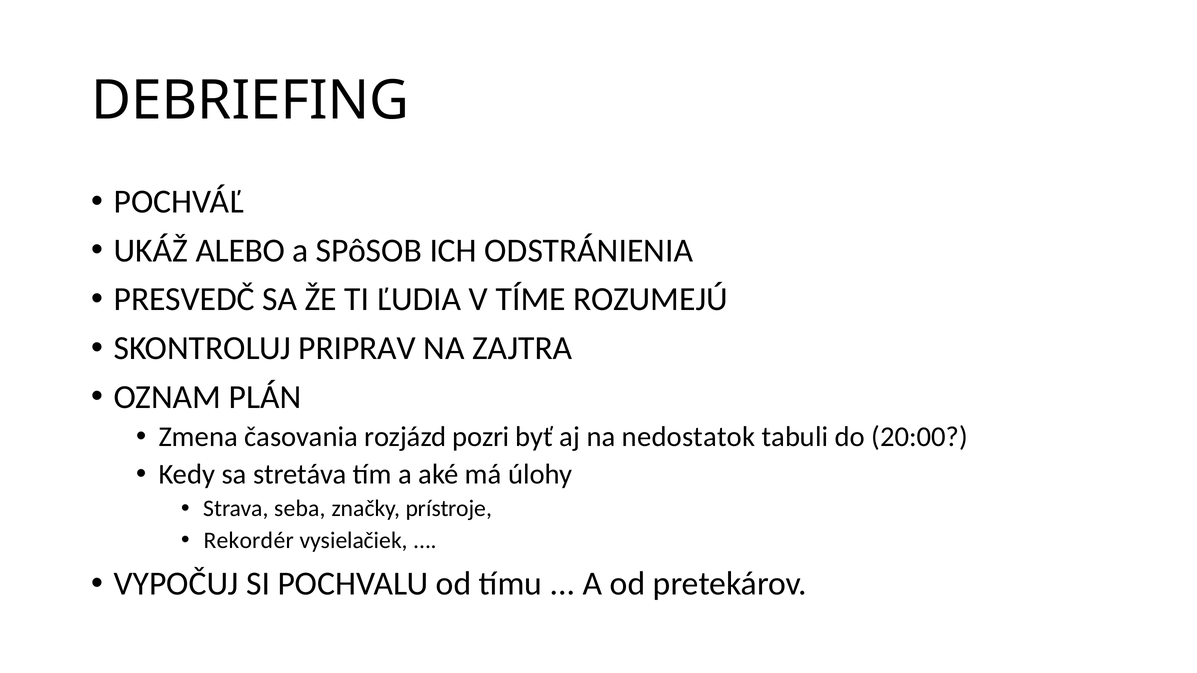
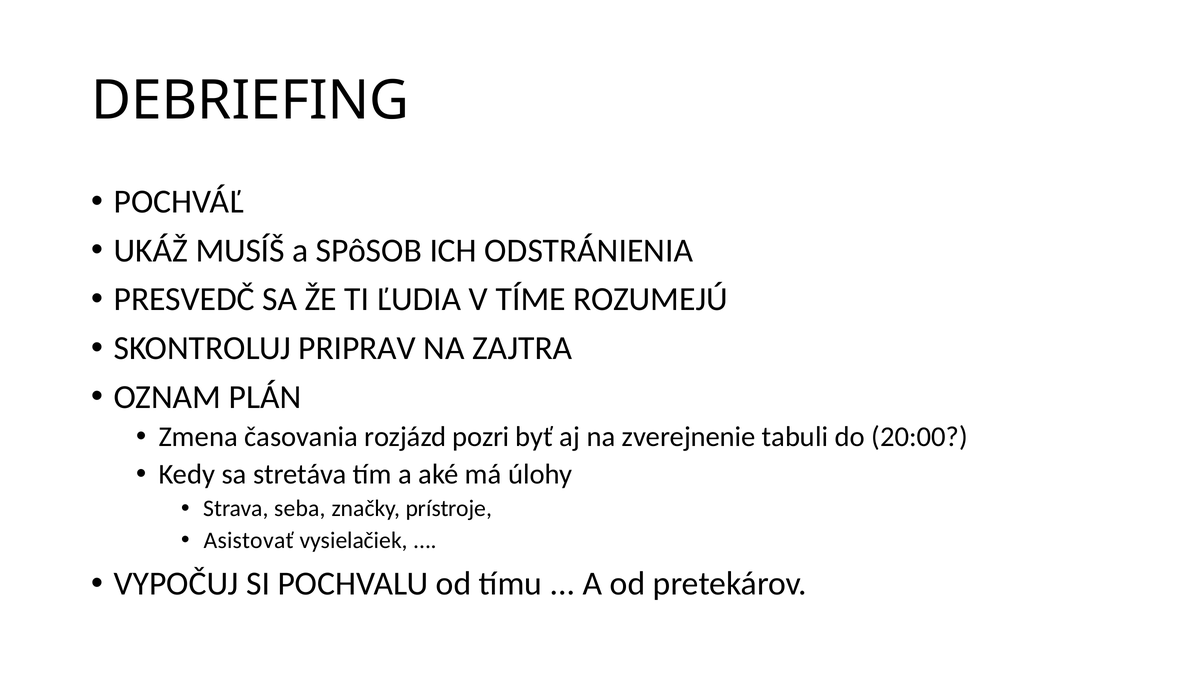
ALEBO: ALEBO -> MUSÍŠ
nedostatok: nedostatok -> zverejnenie
Rekordér: Rekordér -> Asistovať
